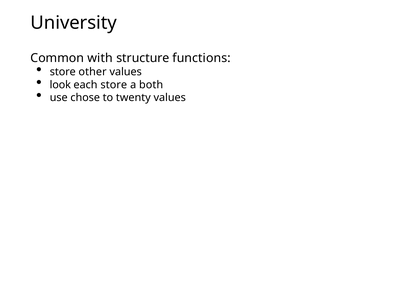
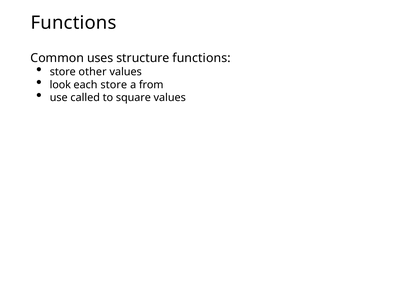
University at (74, 23): University -> Functions
with: with -> uses
both: both -> from
chose: chose -> called
twenty: twenty -> square
